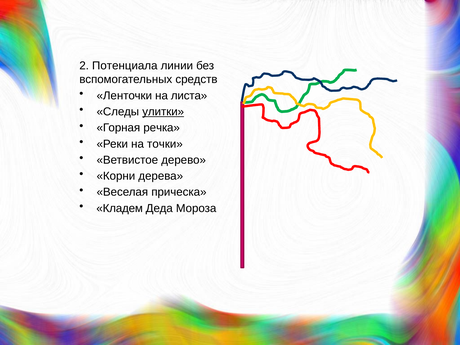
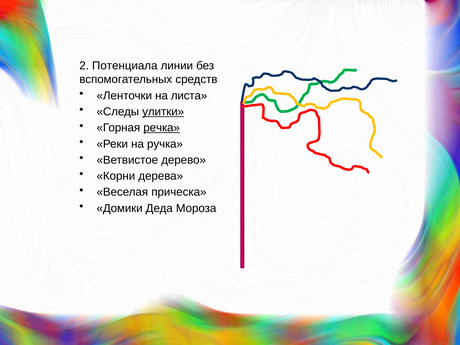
речка underline: none -> present
точки: точки -> ручка
Кладем: Кладем -> Домики
